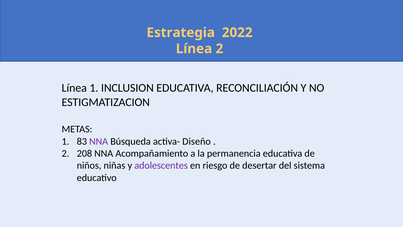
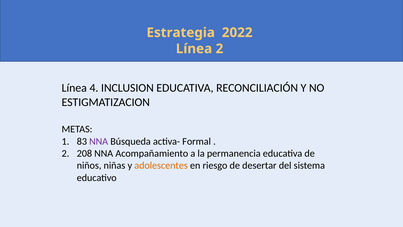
Línea 1: 1 -> 4
Diseño: Diseño -> Formal
adolescentes colour: purple -> orange
